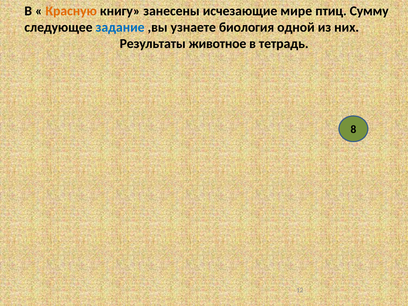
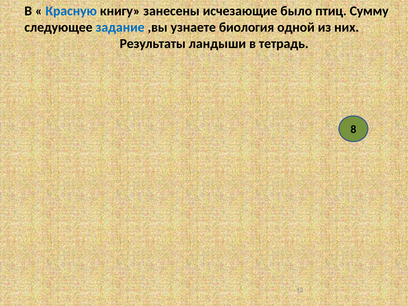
Красную colour: orange -> blue
мире: мире -> было
животное: животное -> ландыши
